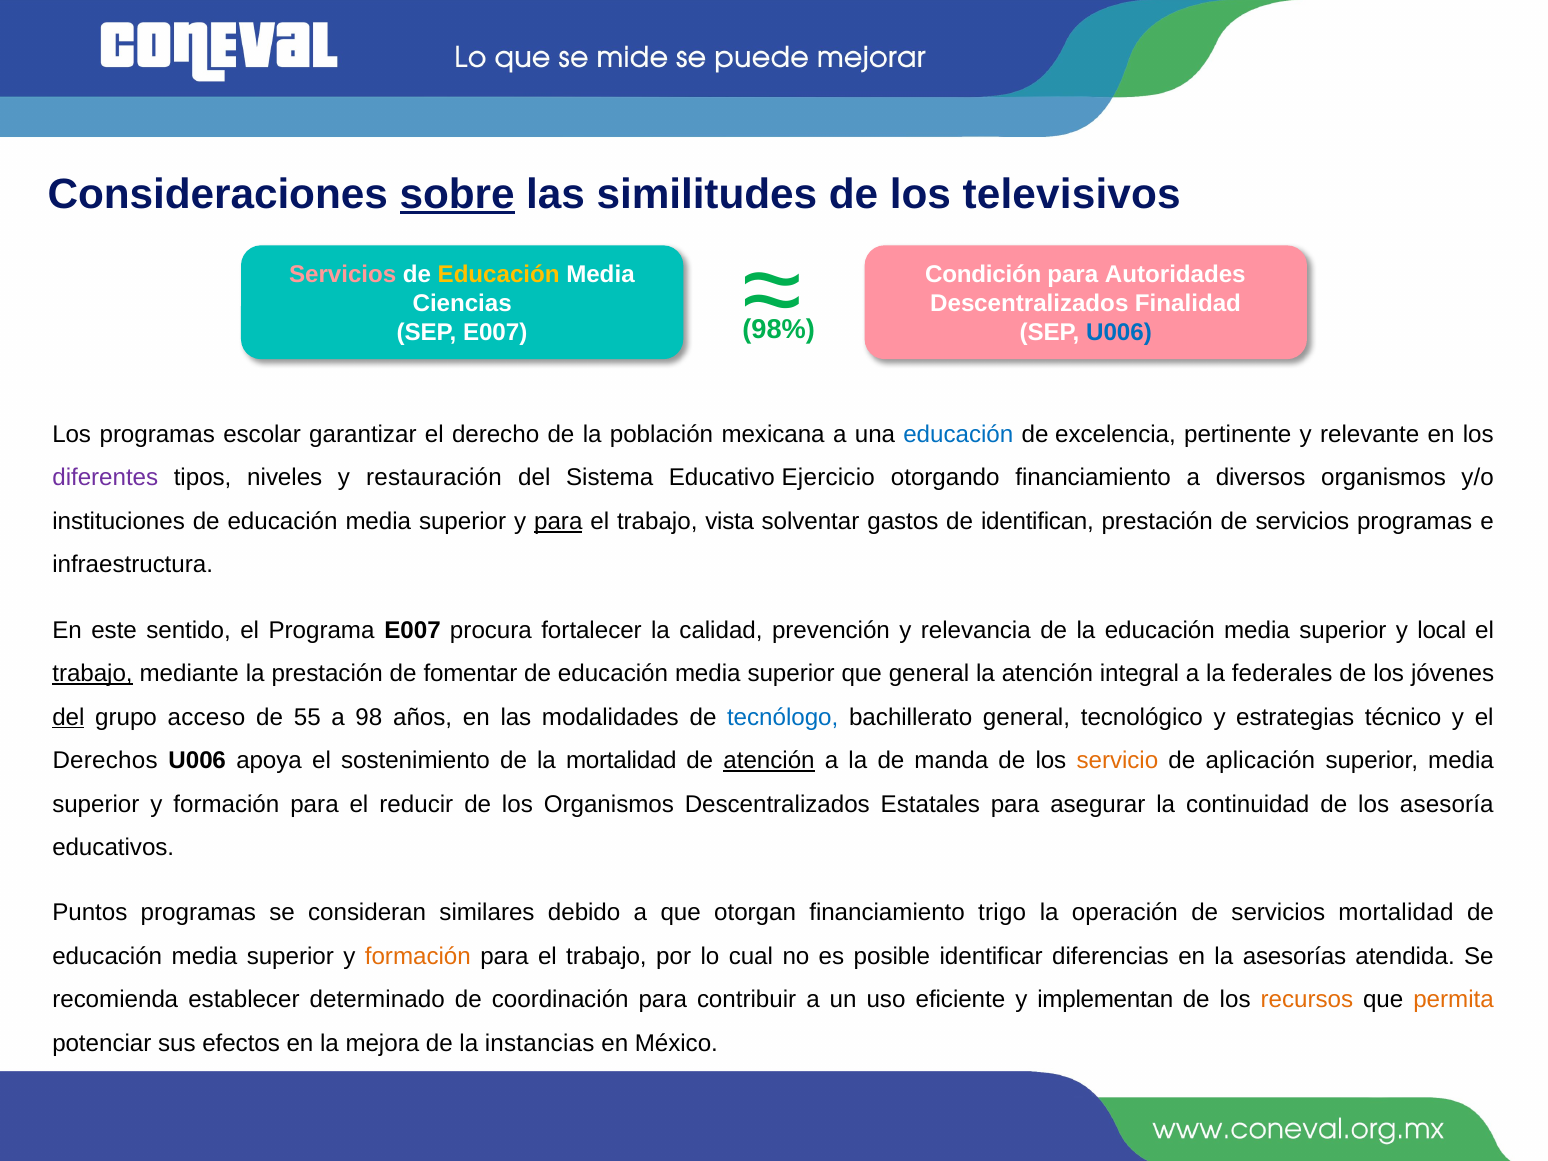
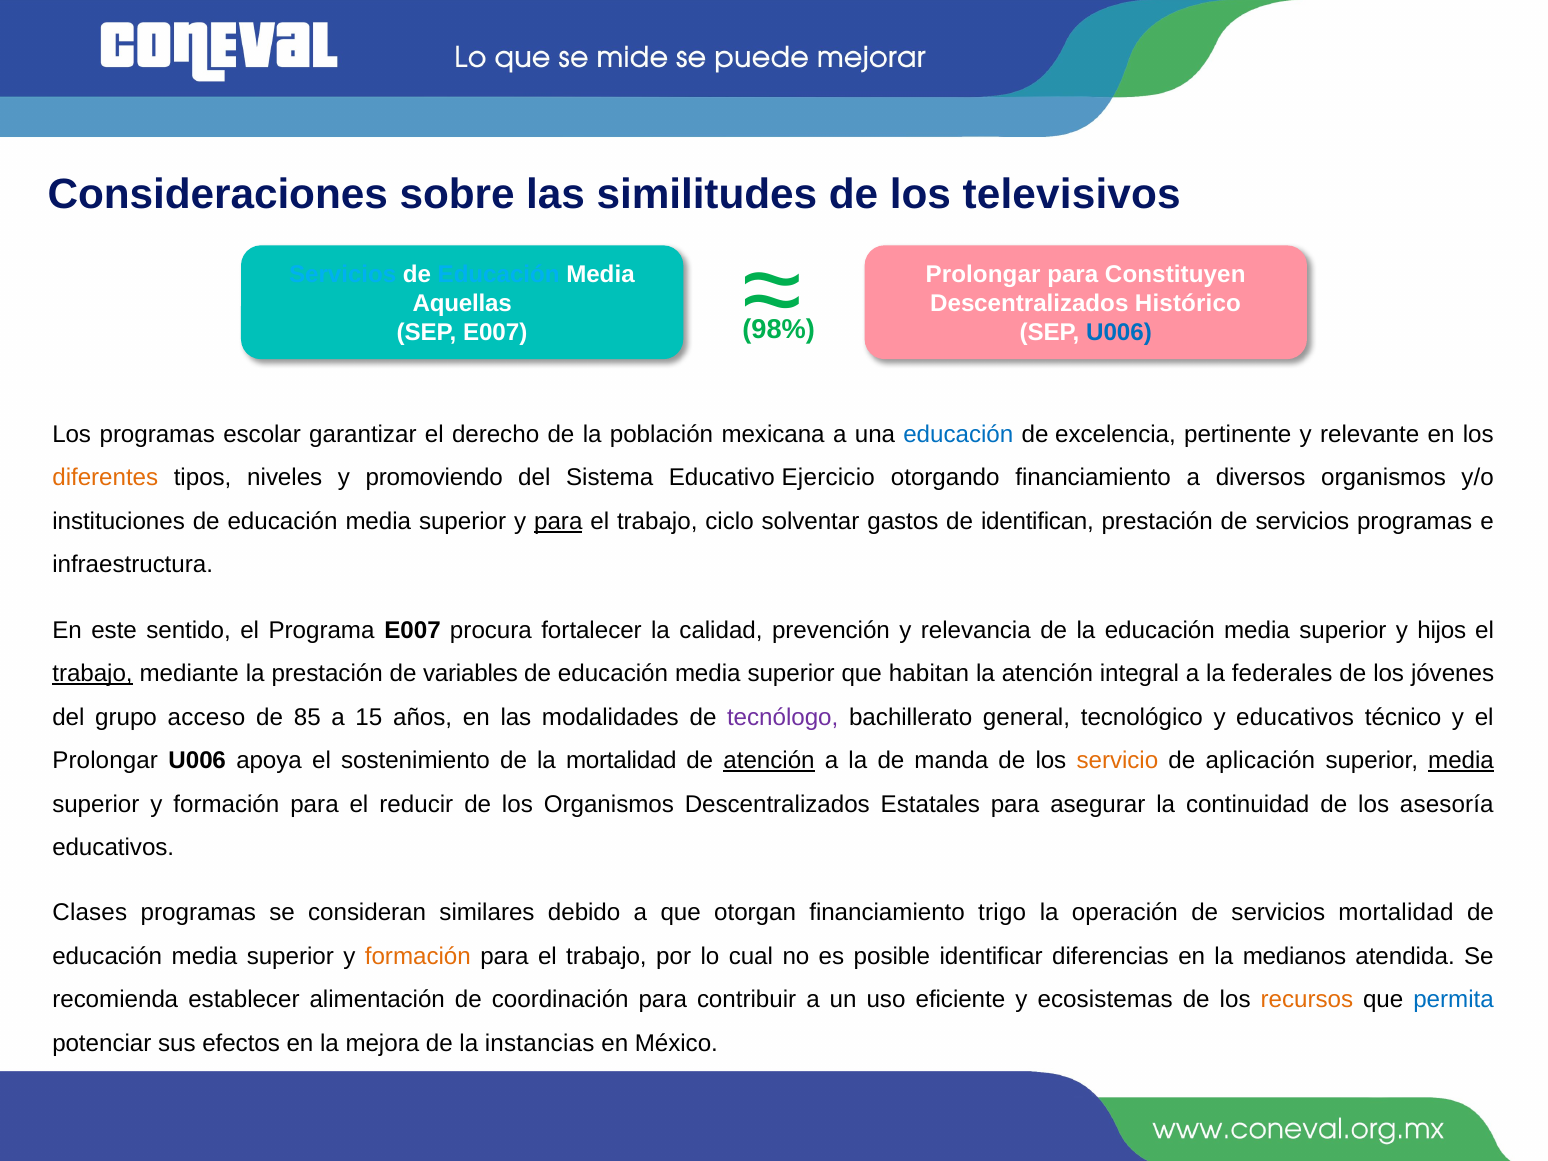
sobre underline: present -> none
Servicios at (343, 275) colour: pink -> light blue
Educación at (499, 275) colour: yellow -> light blue
Condición at (983, 275): Condición -> Prolongar
Autoridades: Autoridades -> Constituyen
Ciencias: Ciencias -> Aquellas
Finalidad: Finalidad -> Histórico
diferentes colour: purple -> orange
restauración: restauración -> promoviendo
vista: vista -> ciclo
local: local -> hijos
fomentar: fomentar -> variables
que general: general -> habitan
del at (68, 717) underline: present -> none
55: 55 -> 85
98: 98 -> 15
tecnólogo colour: blue -> purple
y estrategias: estrategias -> educativos
Derechos at (105, 761): Derechos -> Prolongar
media at (1461, 761) underline: none -> present
Puntos: Puntos -> Clases
asesorías: asesorías -> medianos
determinado: determinado -> alimentación
implementan: implementan -> ecosistemas
permita colour: orange -> blue
